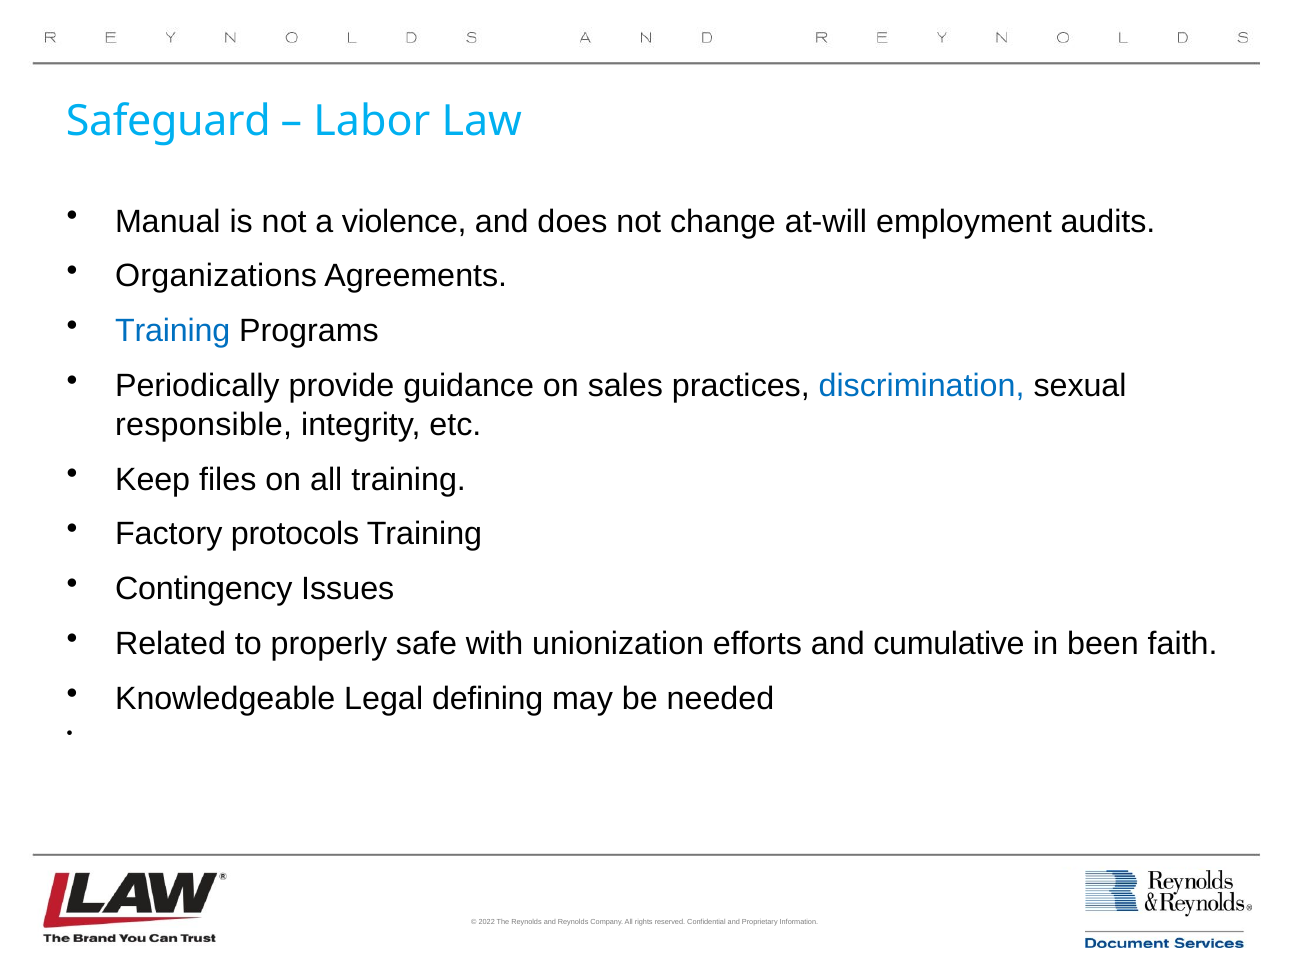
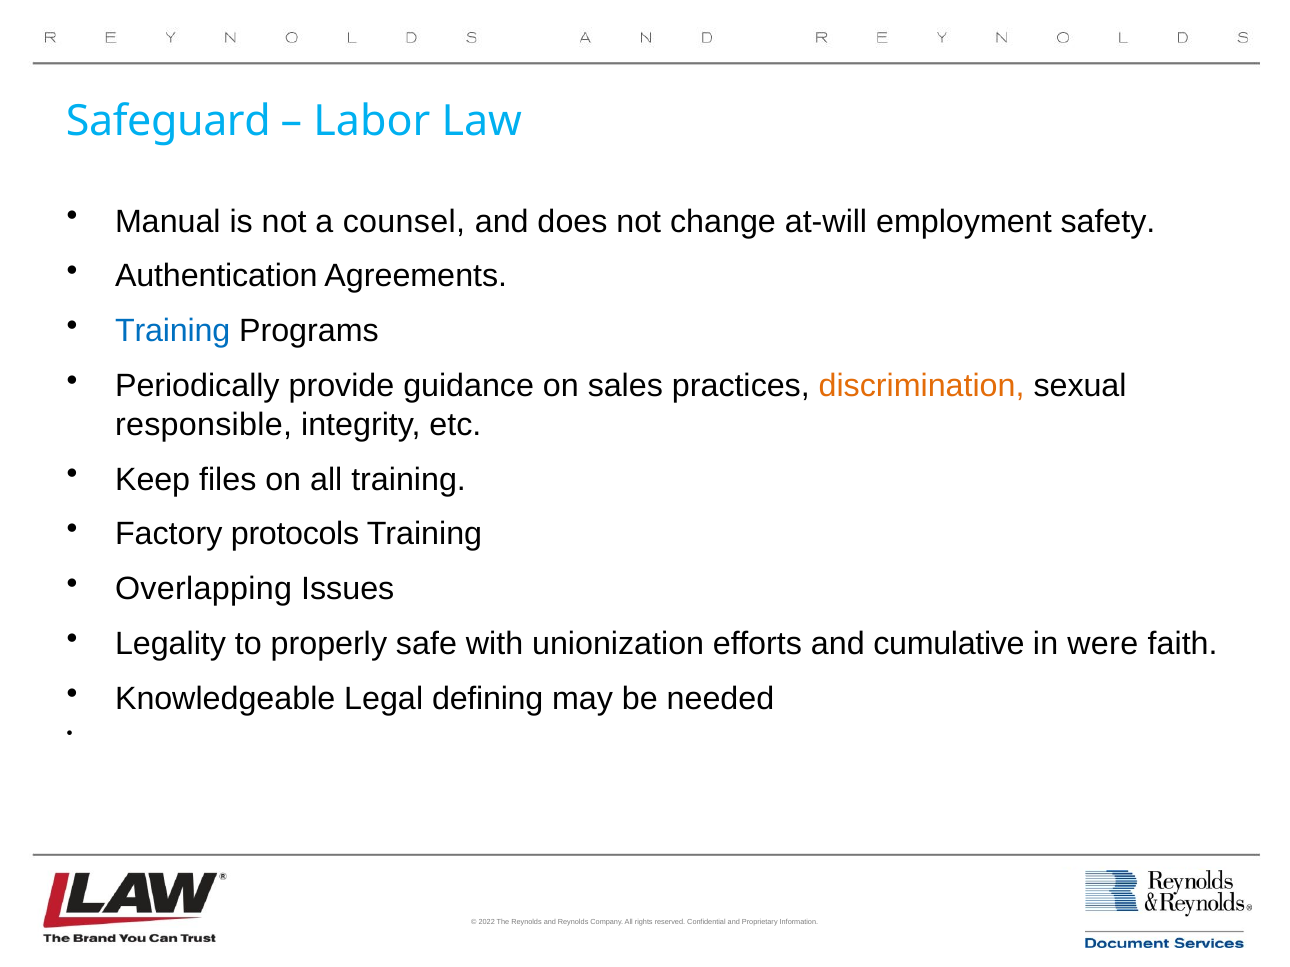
violence: violence -> counsel
audits: audits -> safety
Organizations: Organizations -> Authentication
discrimination colour: blue -> orange
Contingency: Contingency -> Overlapping
Related: Related -> Legality
been: been -> were
